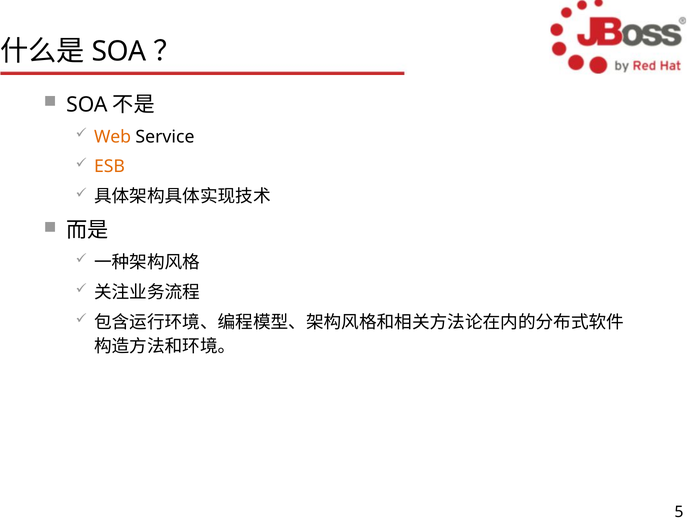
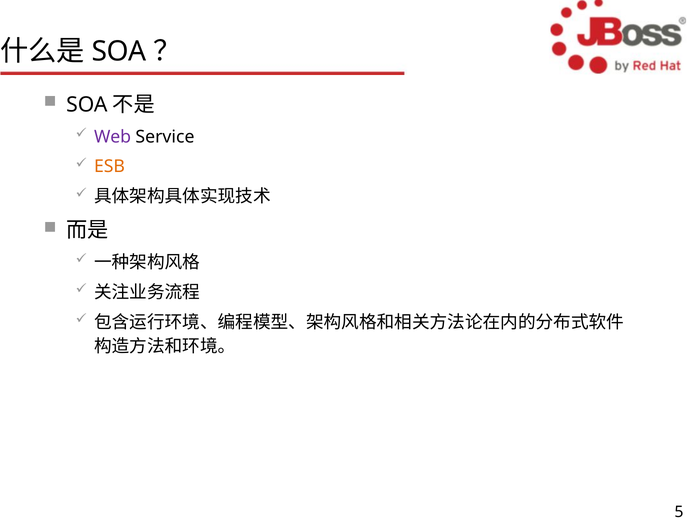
Web colour: orange -> purple
